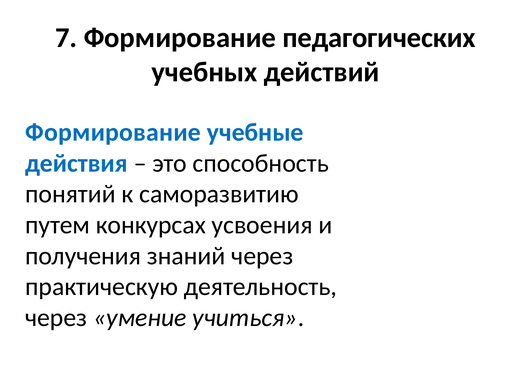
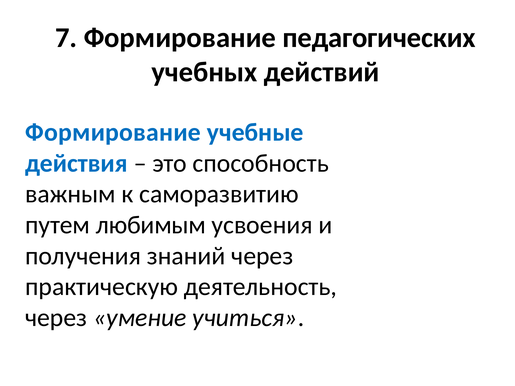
понятий: понятий -> важным
конкурсах: конкурсах -> любимым
